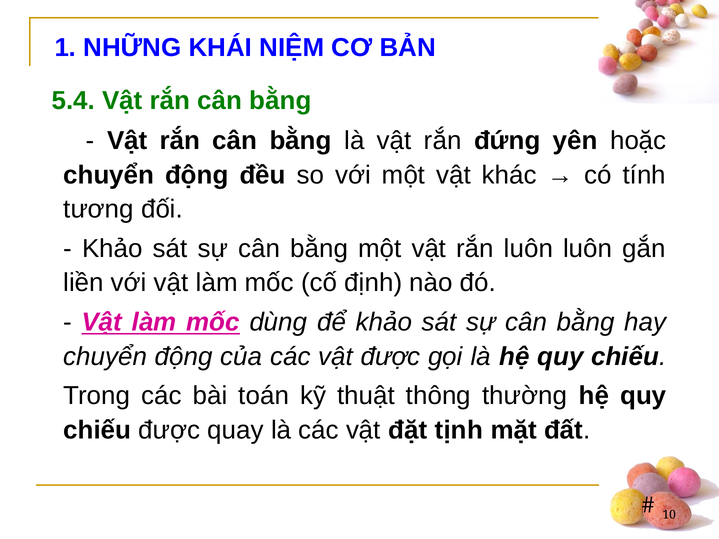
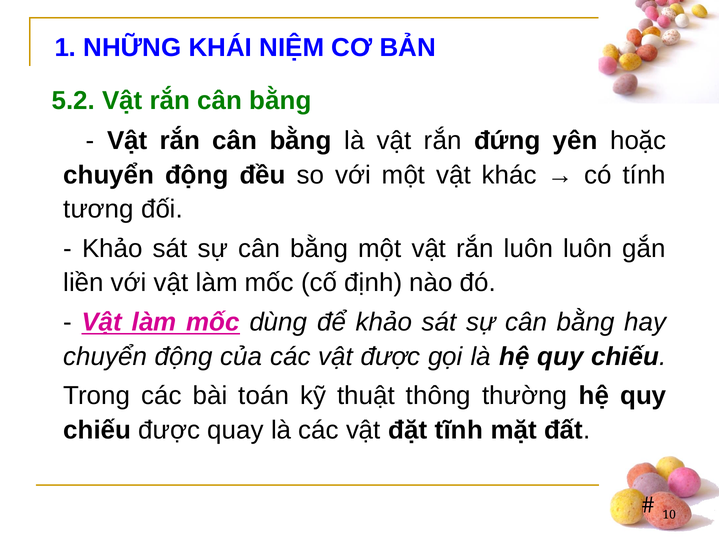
5.4: 5.4 -> 5.2
tịnh: tịnh -> tĩnh
